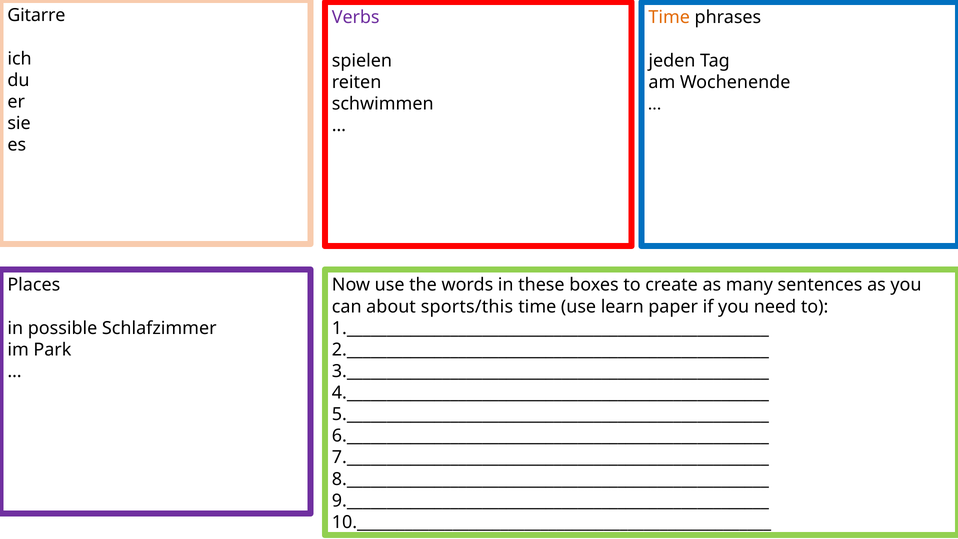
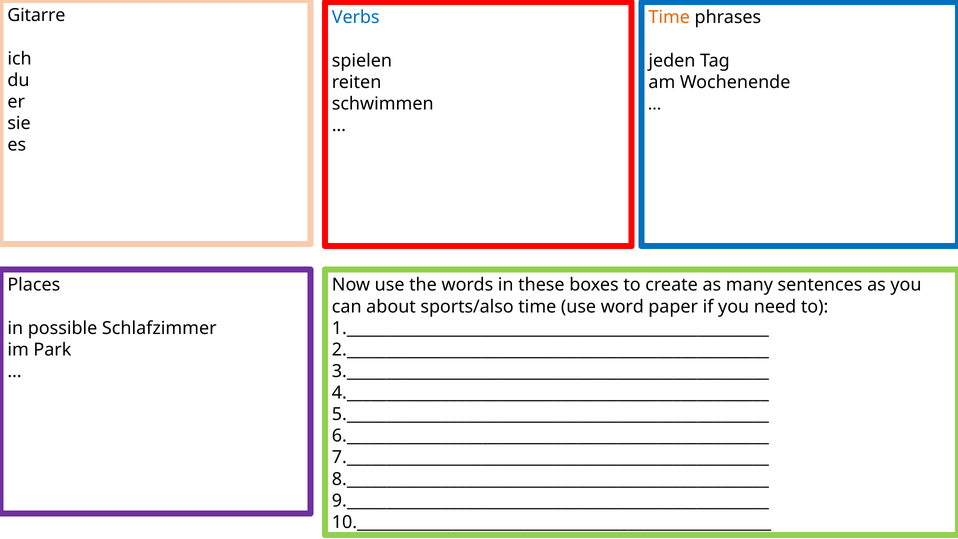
Verbs colour: purple -> blue
sports/this: sports/this -> sports/also
learn: learn -> word
